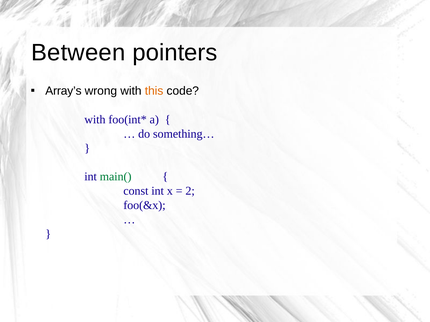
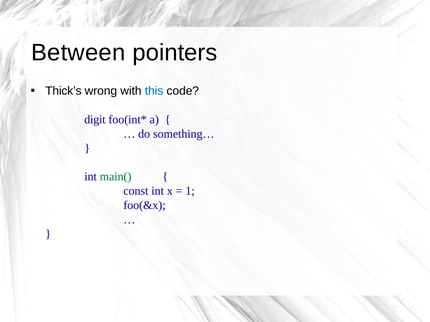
Array’s: Array’s -> Thick’s
this colour: orange -> blue
with at (95, 120): with -> digit
2: 2 -> 1
